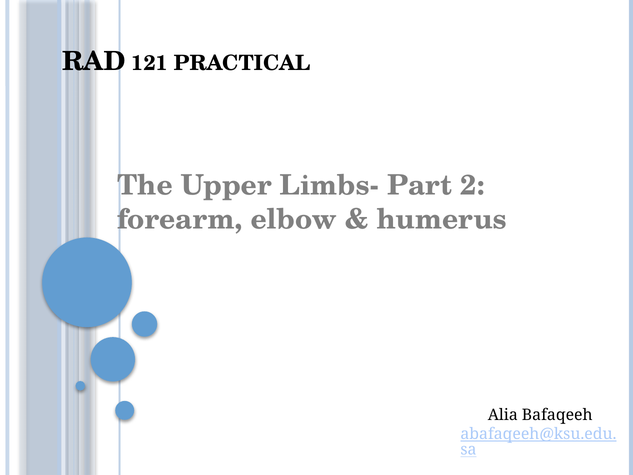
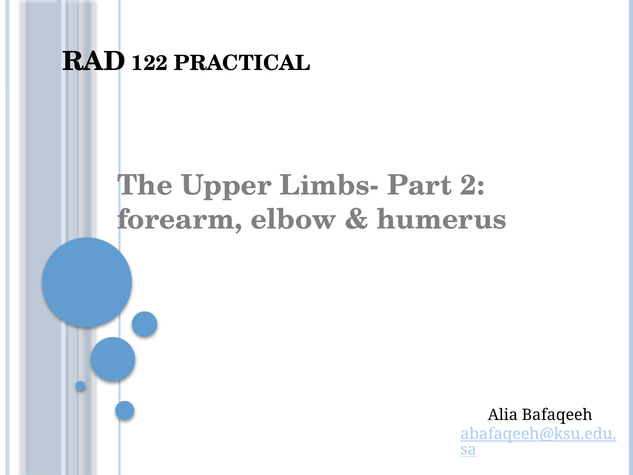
121: 121 -> 122
